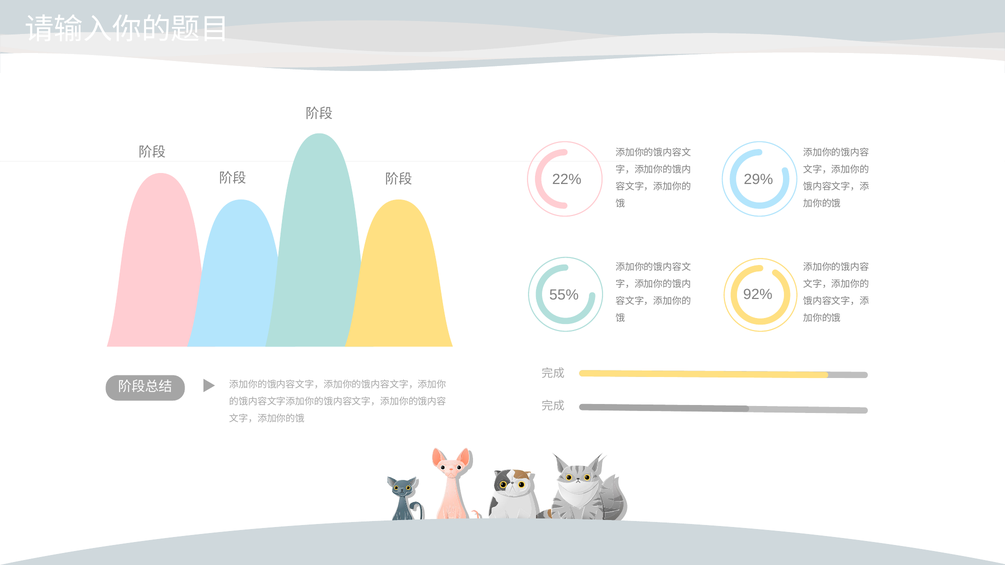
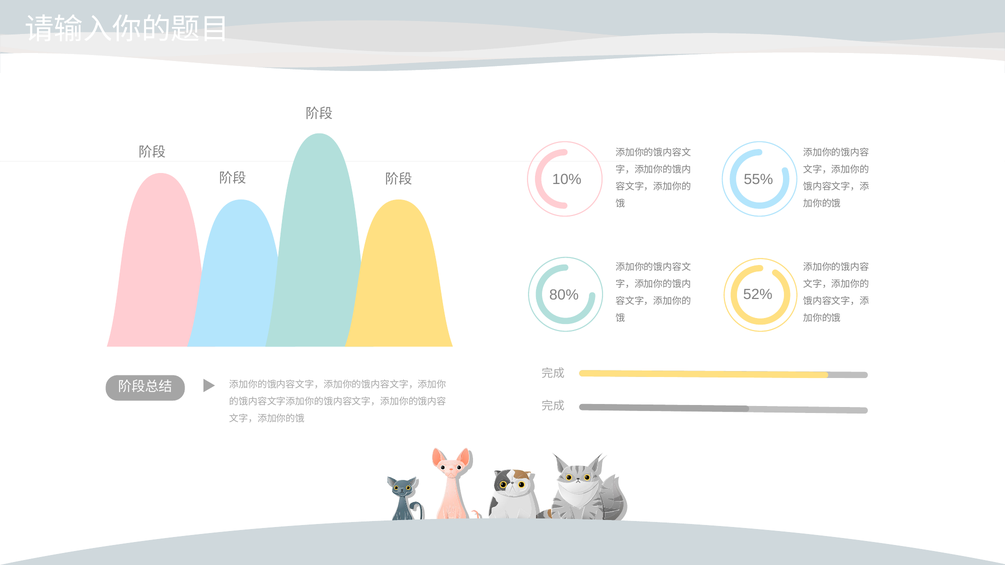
29%: 29% -> 55%
22%: 22% -> 10%
92%: 92% -> 52%
55%: 55% -> 80%
